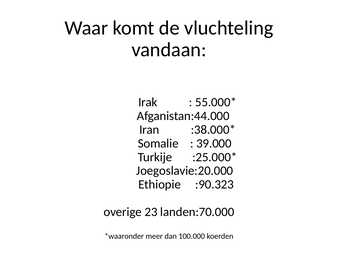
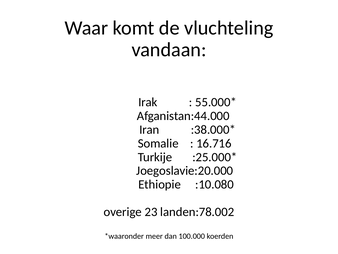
39.000: 39.000 -> 16.716
:90.323: :90.323 -> :10.080
landen:70.000: landen:70.000 -> landen:78.002
